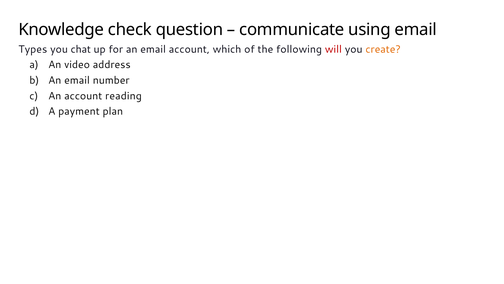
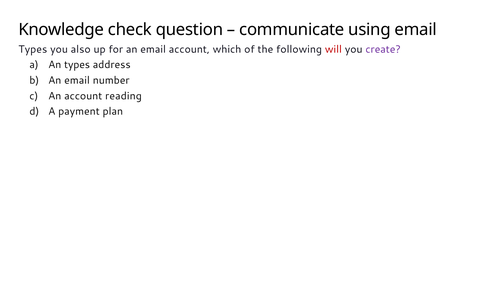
chat: chat -> also
create colour: orange -> purple
An video: video -> types
